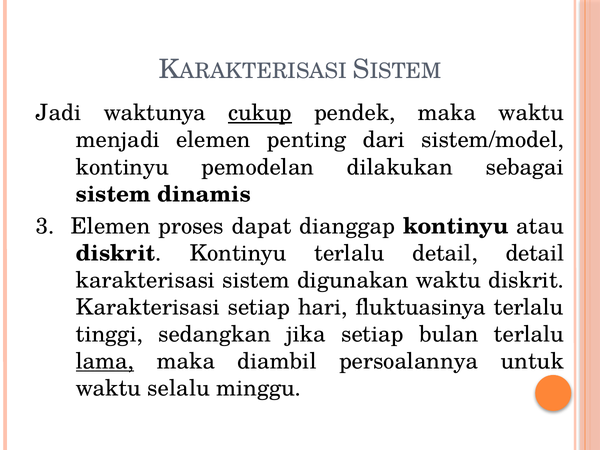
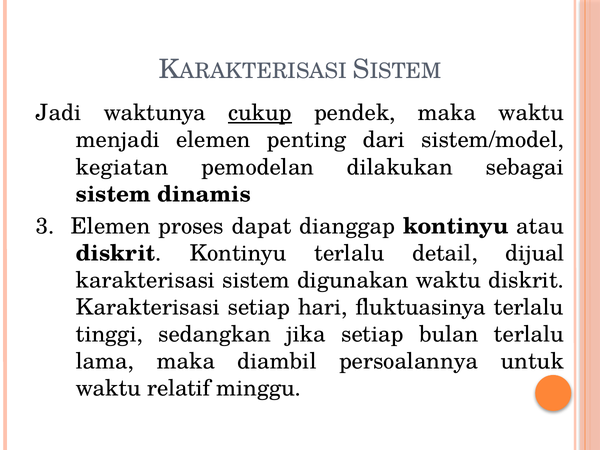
kontinyu at (122, 167): kontinyu -> kegiatan
detail detail: detail -> dijual
lama underline: present -> none
selalu: selalu -> relatif
